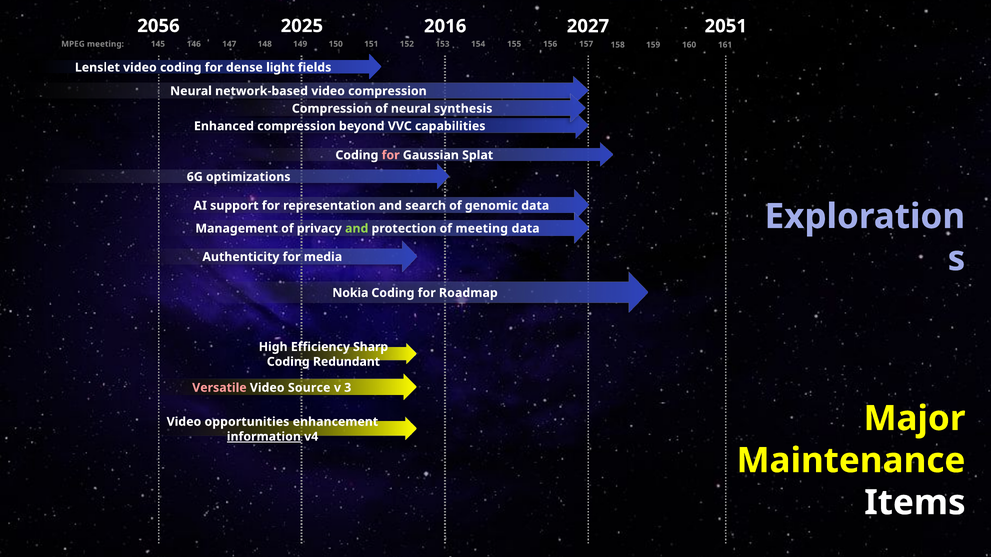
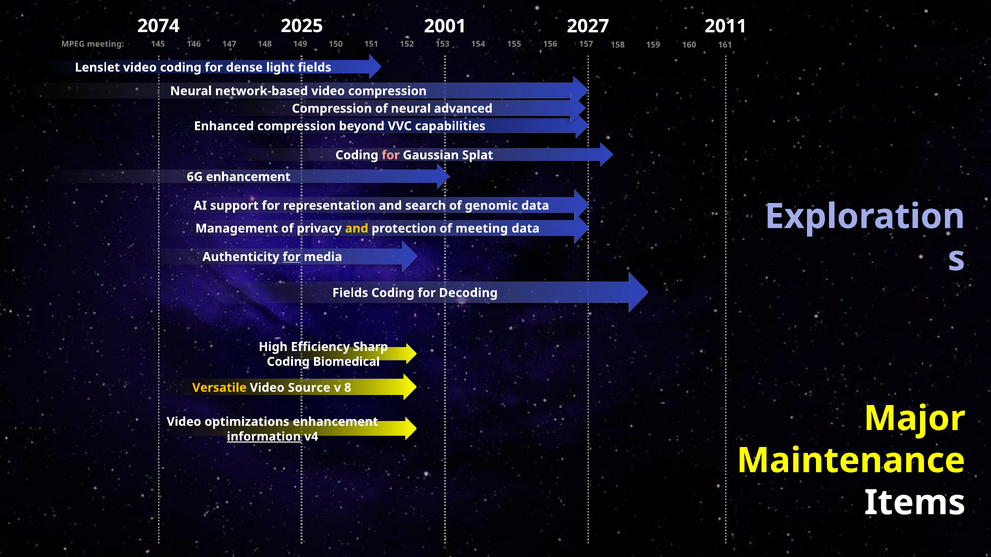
2056: 2056 -> 2074
2016: 2016 -> 2001
2051: 2051 -> 2011
synthesis: synthesis -> advanced
6G optimizations: optimizations -> enhancement
and at (357, 229) colour: light green -> yellow
for at (292, 257) underline: none -> present
Nokia at (350, 293): Nokia -> Fields
Roadmap: Roadmap -> Decoding
Redundant: Redundant -> Biomedical
Versatile colour: pink -> yellow
3: 3 -> 8
opportunities: opportunities -> optimizations
